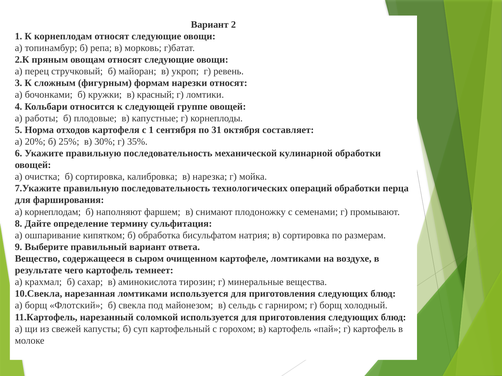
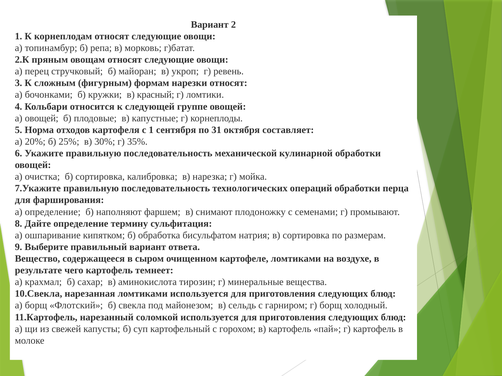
а работы: работы -> овощей
а корнеплодам: корнеплодам -> определение
